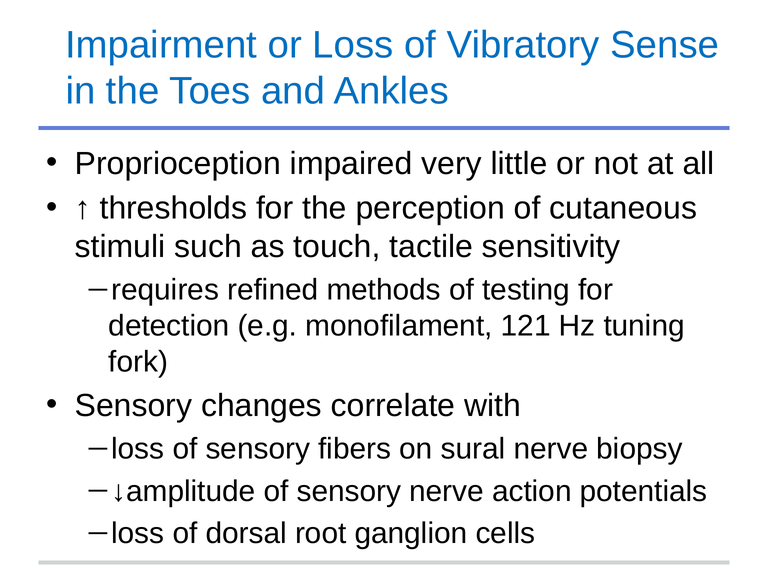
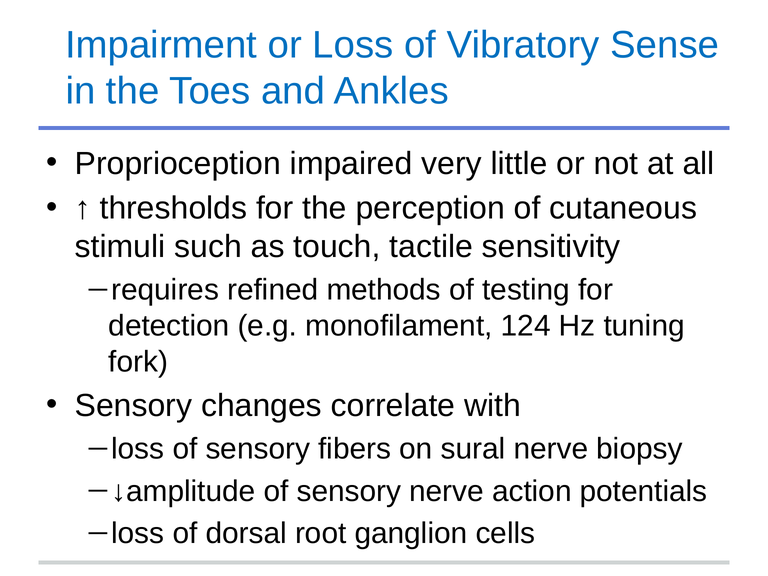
121: 121 -> 124
